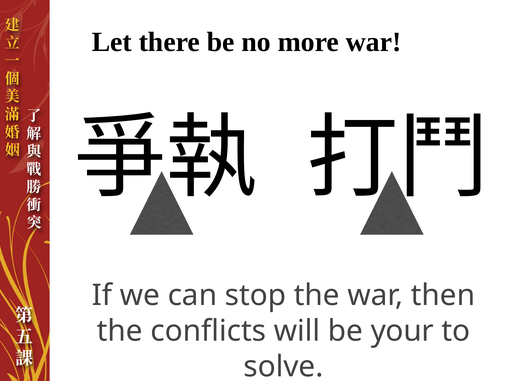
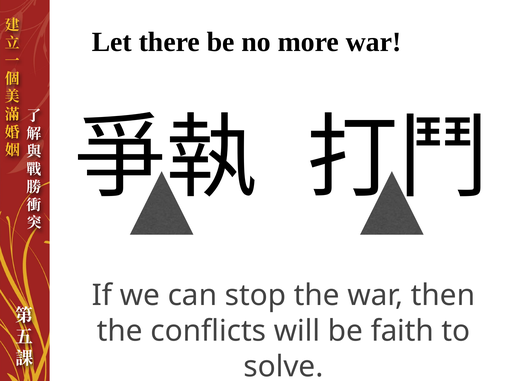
your: your -> faith
